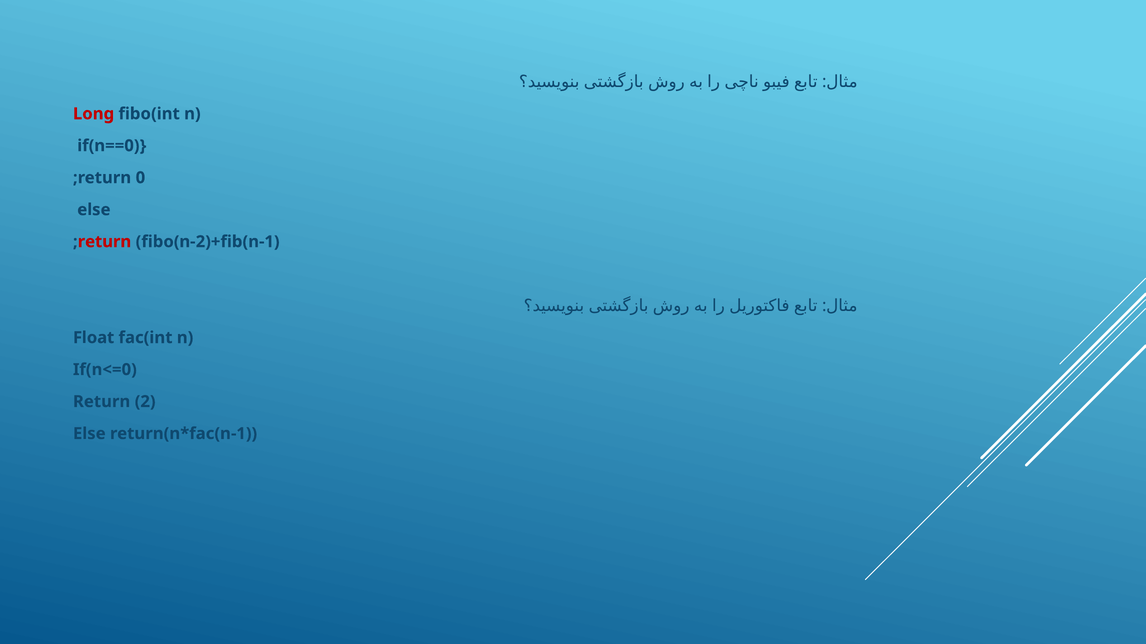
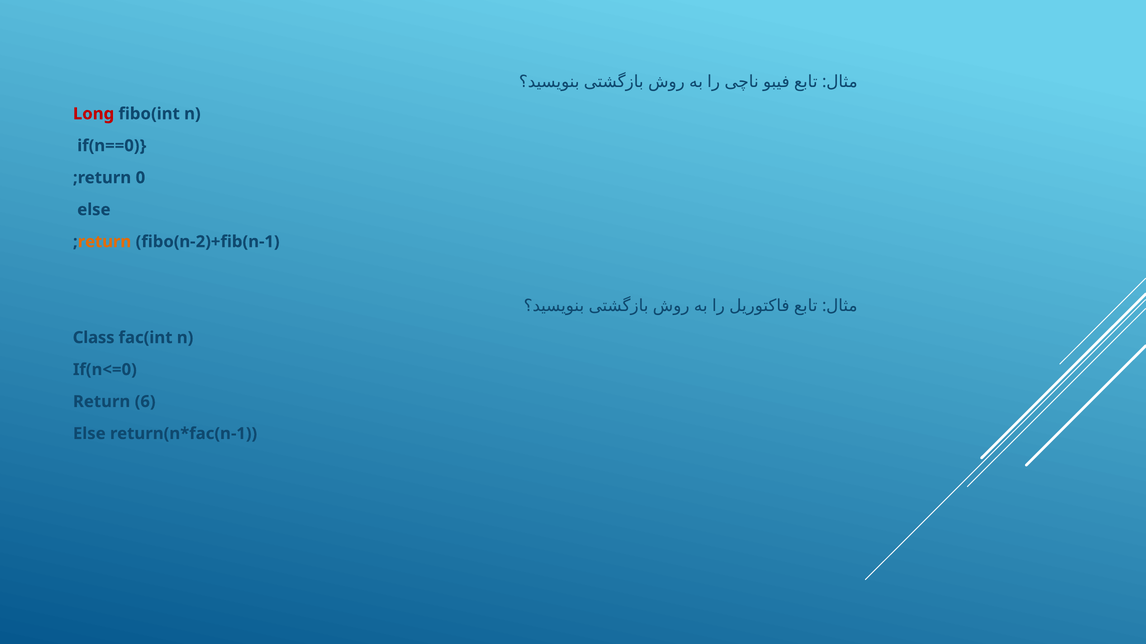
return at (104, 242) colour: red -> orange
Float: Float -> Class
2: 2 -> 6
